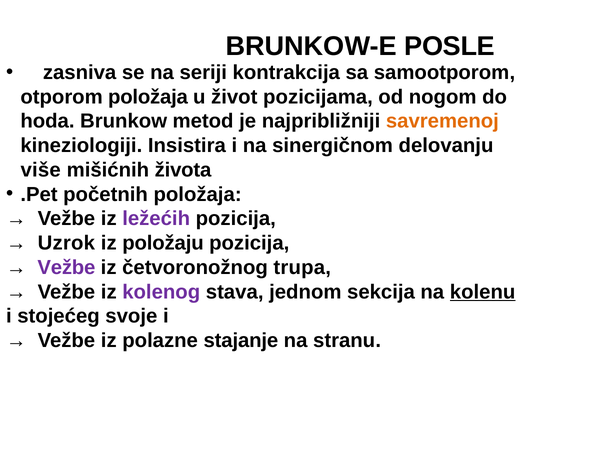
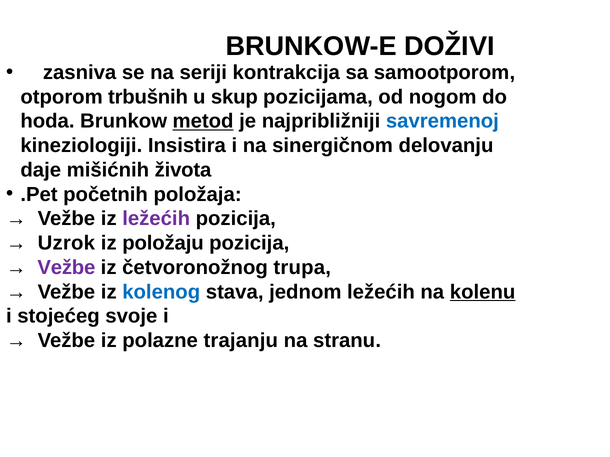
POSLE: POSLE -> DOŽIVI
otporom položaja: položaja -> trbušnih
život: život -> skup
metod underline: none -> present
savremenoj colour: orange -> blue
više: više -> daje
kolenog colour: purple -> blue
jednom sekcija: sekcija -> ležećih
stajanje: stajanje -> trajanju
